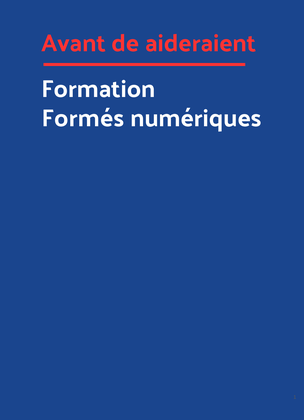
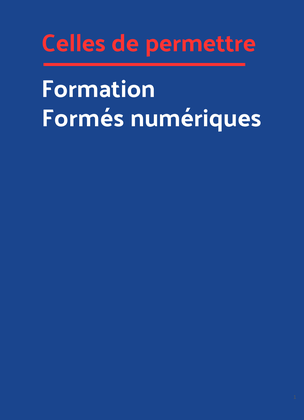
Avant: Avant -> Celles
aideraient: aideraient -> permettre
